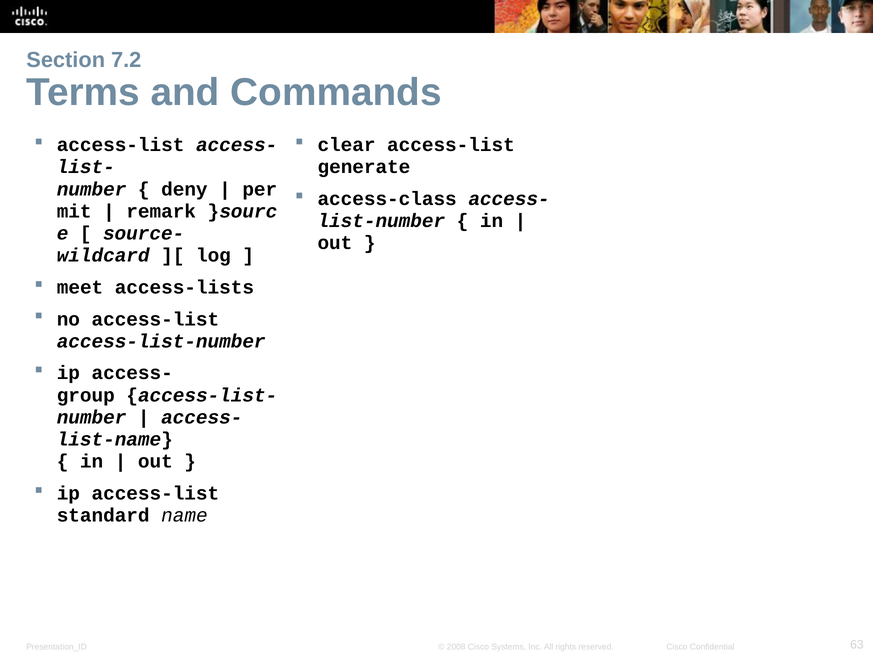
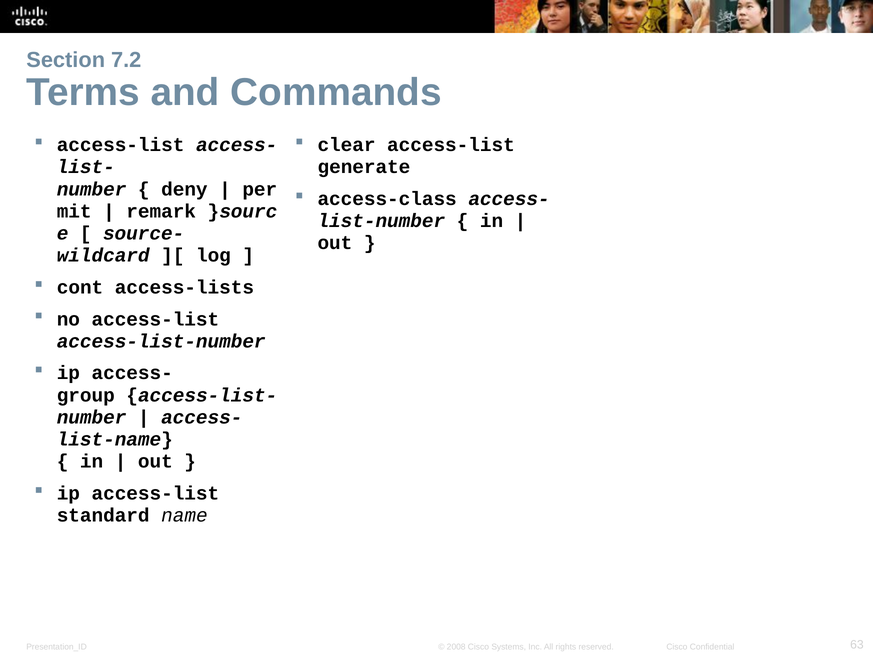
meet: meet -> cont
